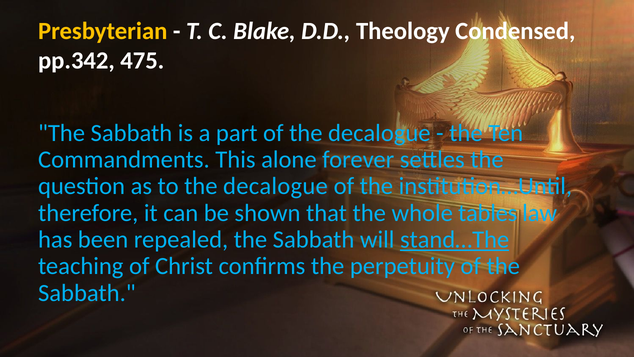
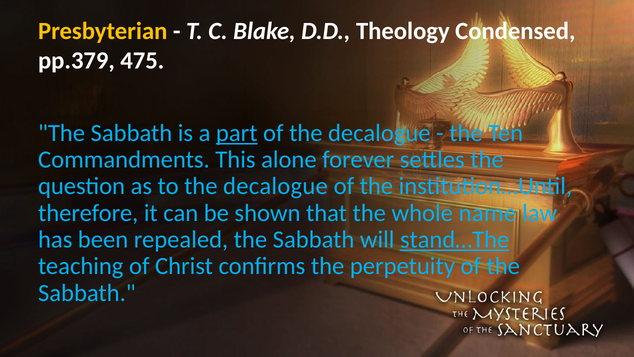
pp.342: pp.342 -> pp.379
part underline: none -> present
tables: tables -> name
